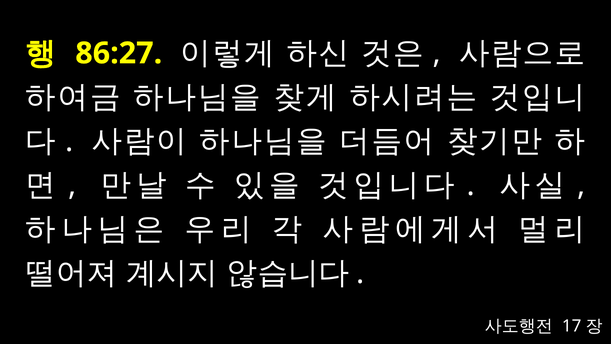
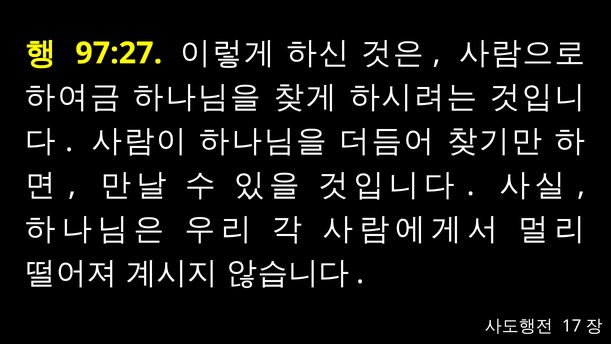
86:27: 86:27 -> 97:27
